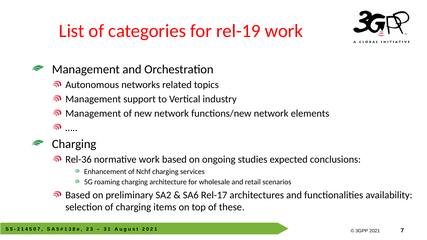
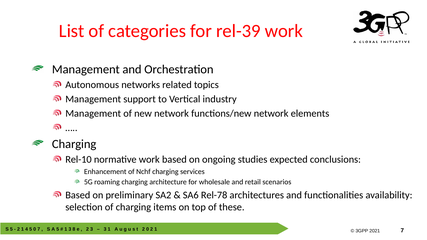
rel-19: rel-19 -> rel-39
Rel-36: Rel-36 -> Rel-10
Rel-17: Rel-17 -> Rel-78
